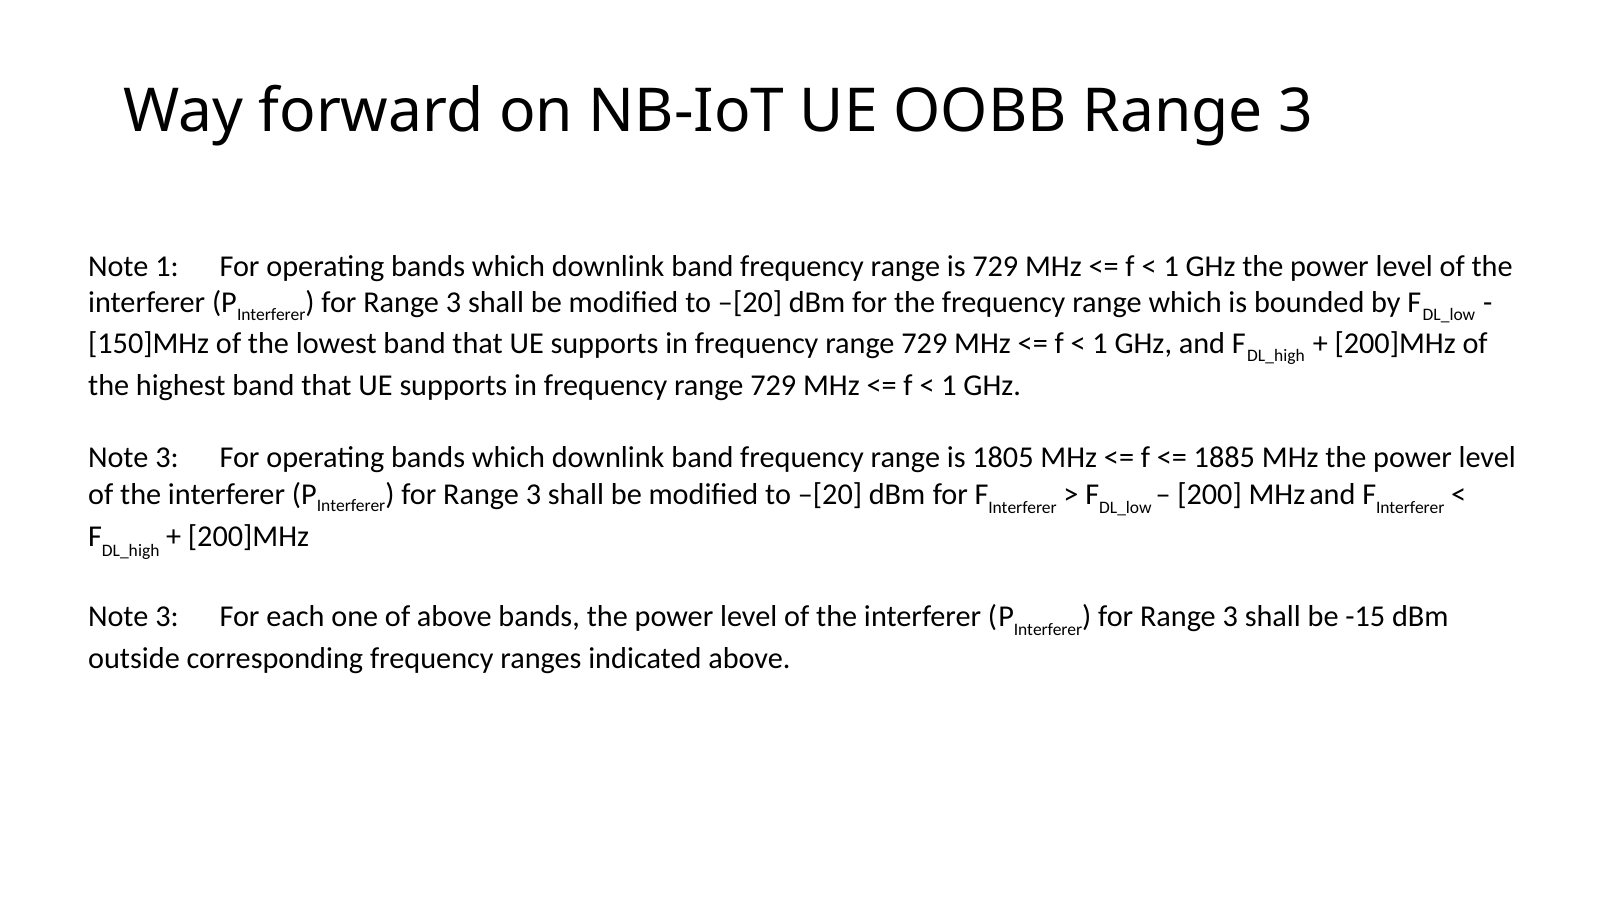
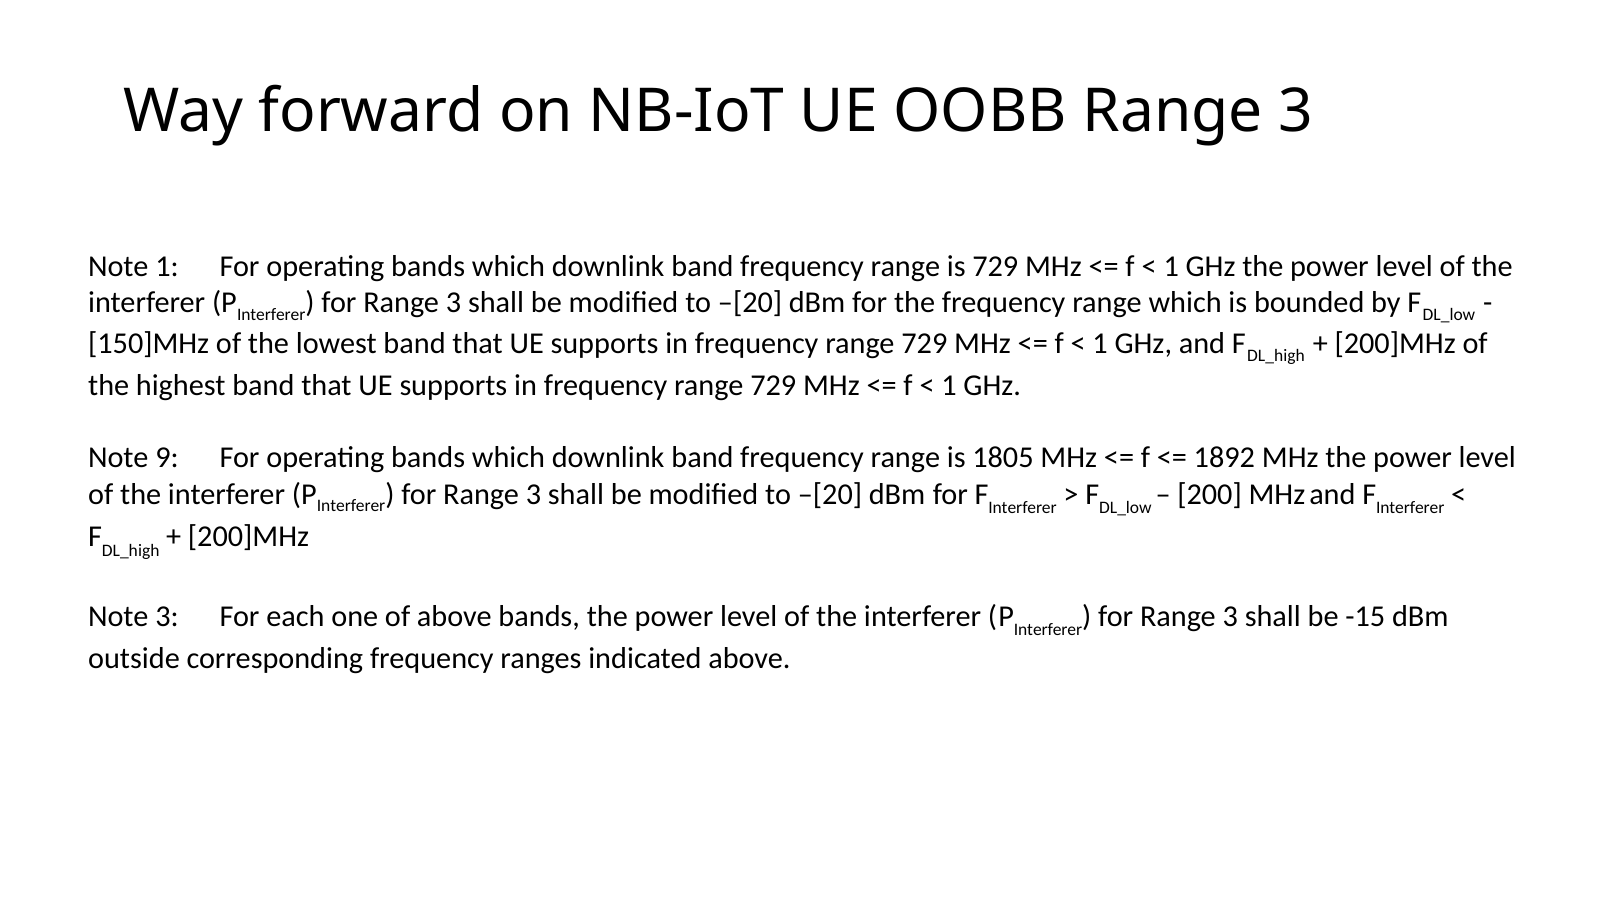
3 at (167, 458): 3 -> 9
1885: 1885 -> 1892
